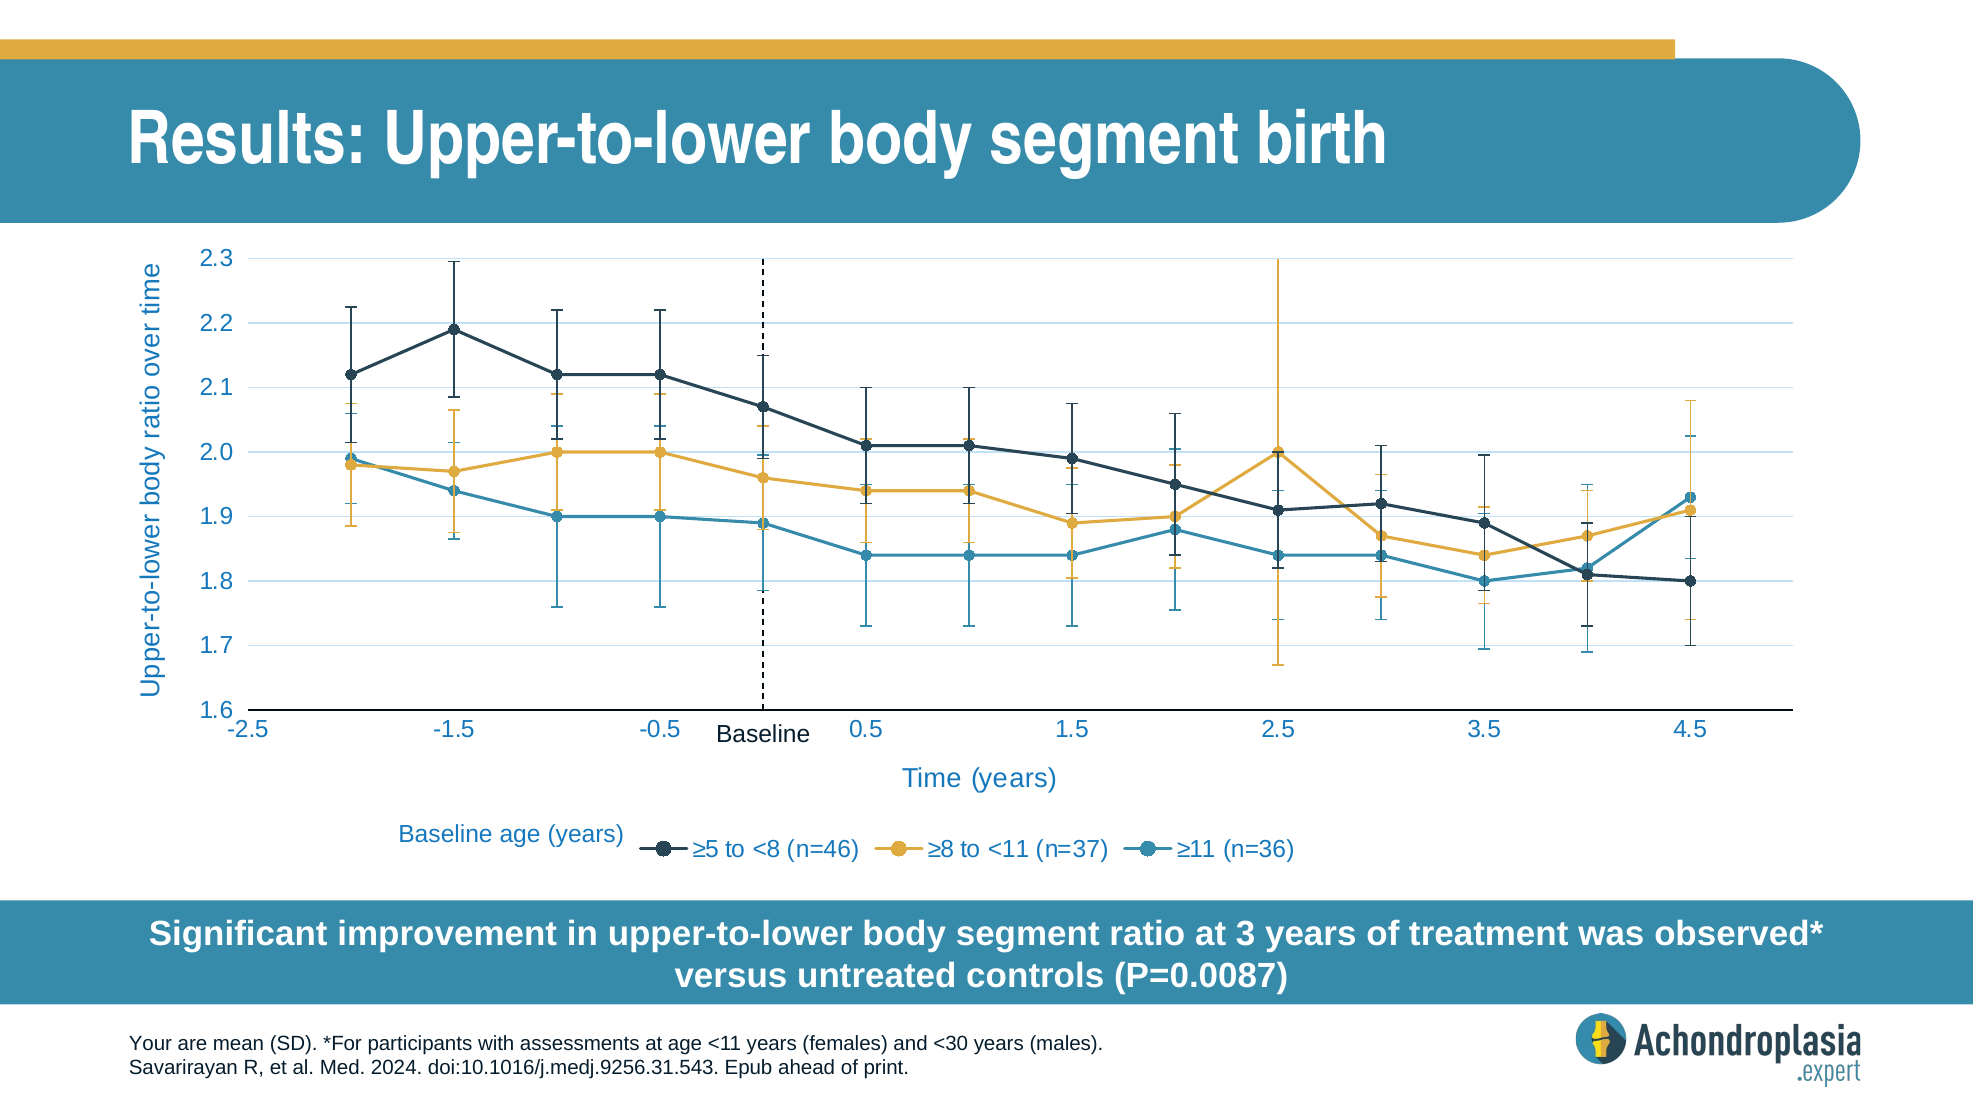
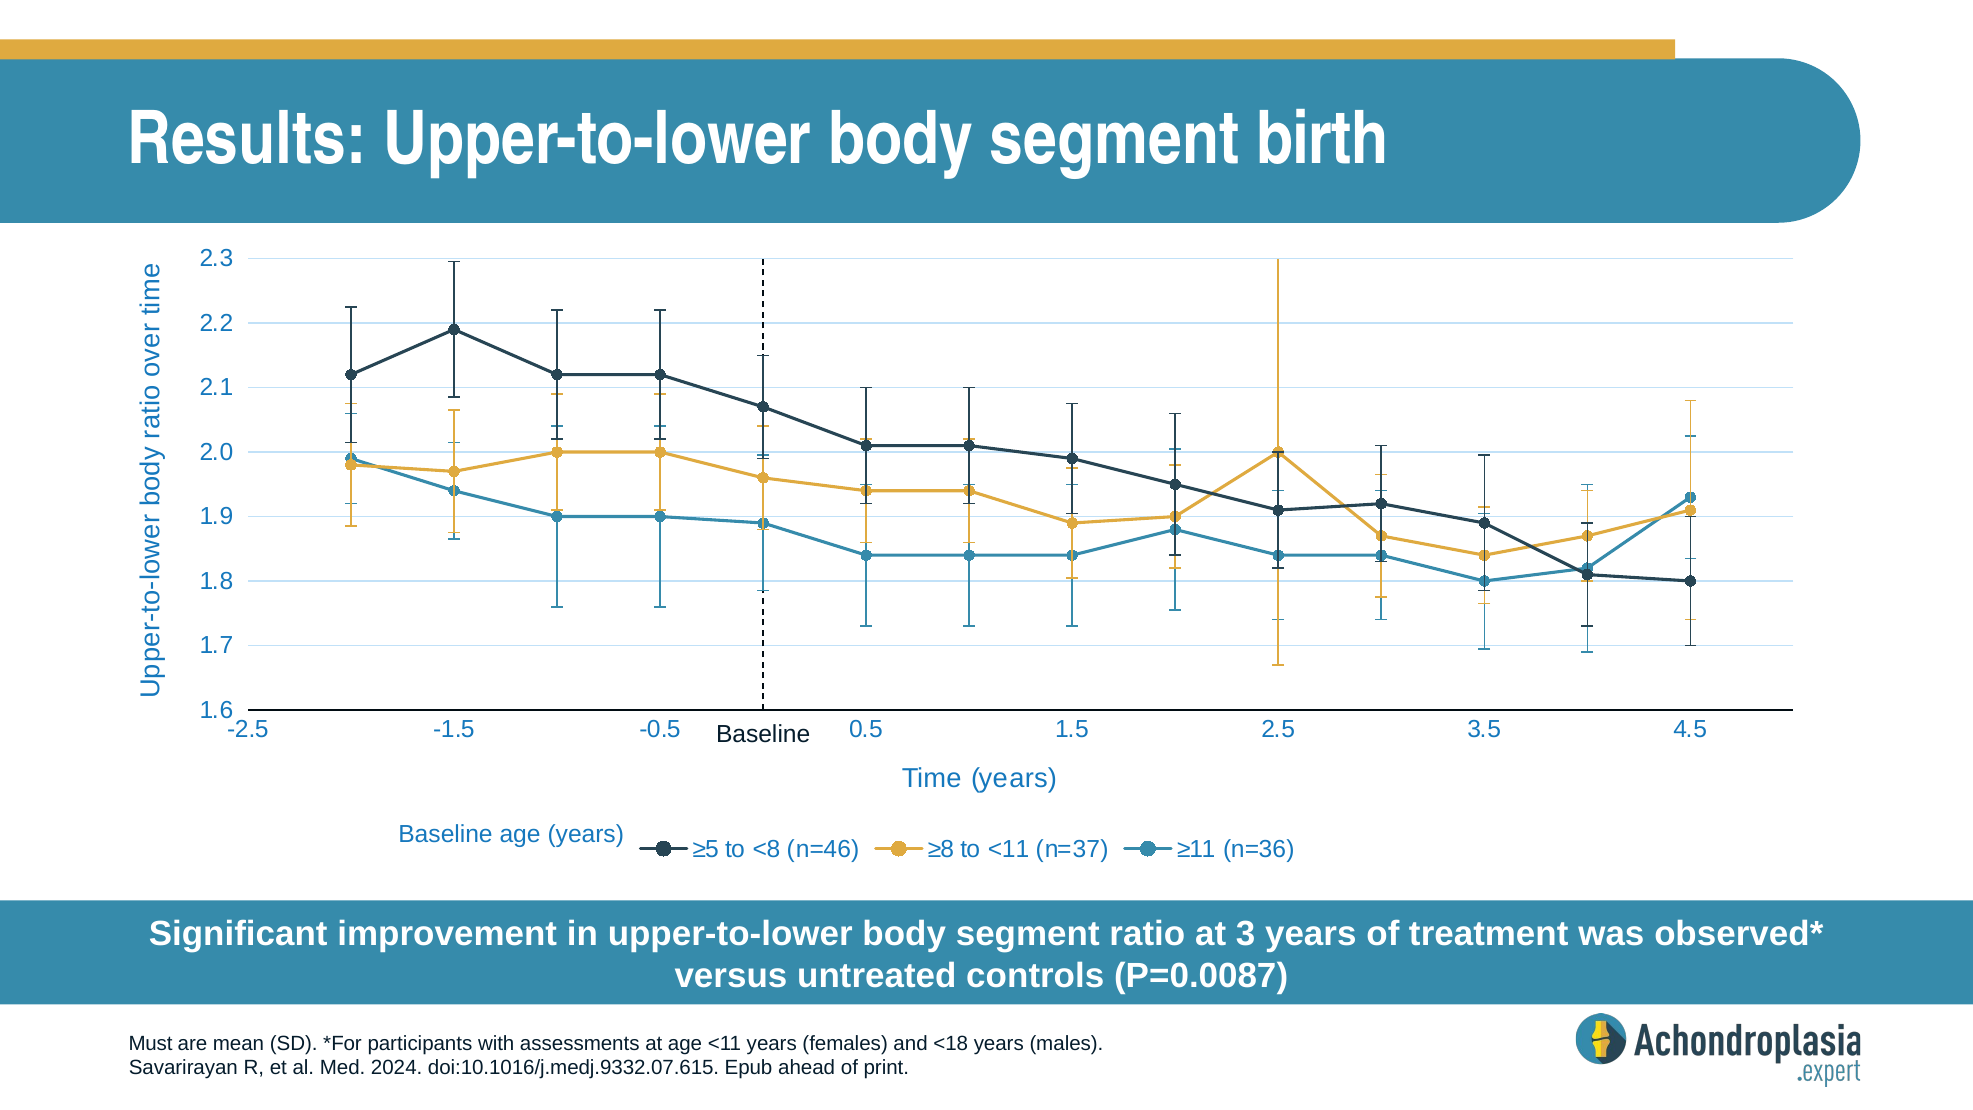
Your: Your -> Must
<30: <30 -> <18
doi:10.1016/j.medj.9256.31.543: doi:10.1016/j.medj.9256.31.543 -> doi:10.1016/j.medj.9332.07.615
